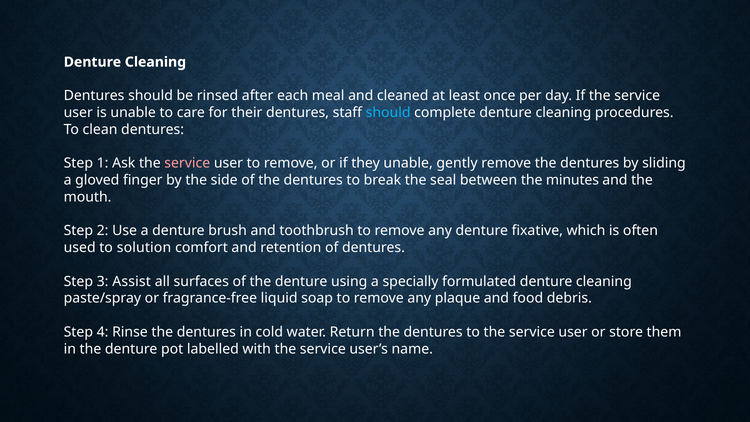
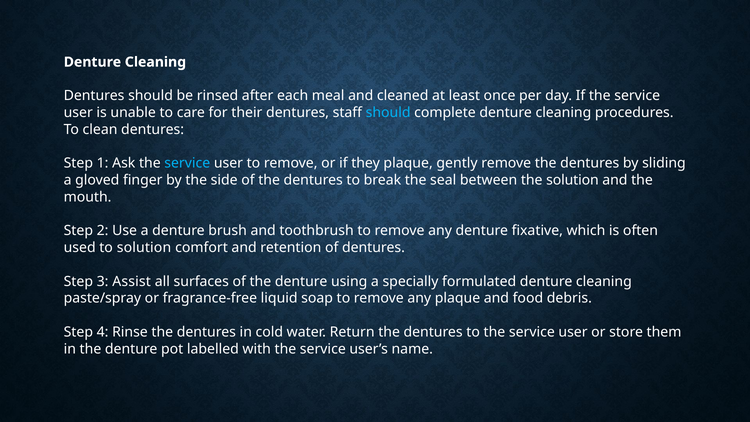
service at (187, 163) colour: pink -> light blue
they unable: unable -> plaque
the minutes: minutes -> solution
